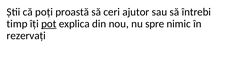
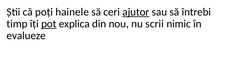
proastă: proastă -> hainele
ajutor underline: none -> present
spre: spre -> scrii
rezervați: rezervați -> evalueze
